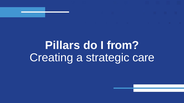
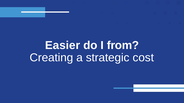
Pillars: Pillars -> Easier
care: care -> cost
